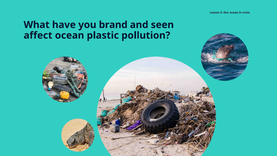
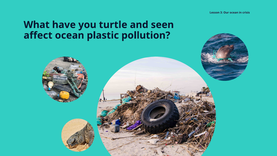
brand: brand -> turtle
